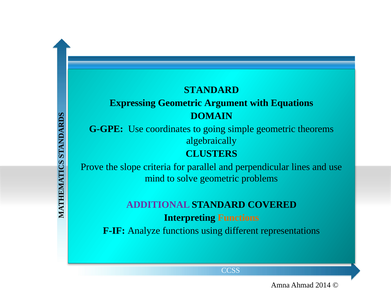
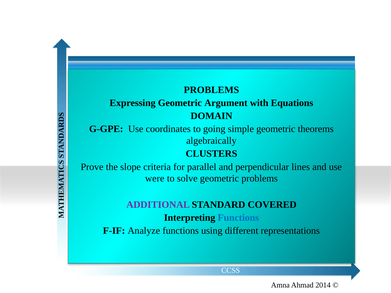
STANDARD at (211, 90): STANDARD -> PROBLEMS
mind: mind -> were
Functions at (238, 218) colour: orange -> blue
